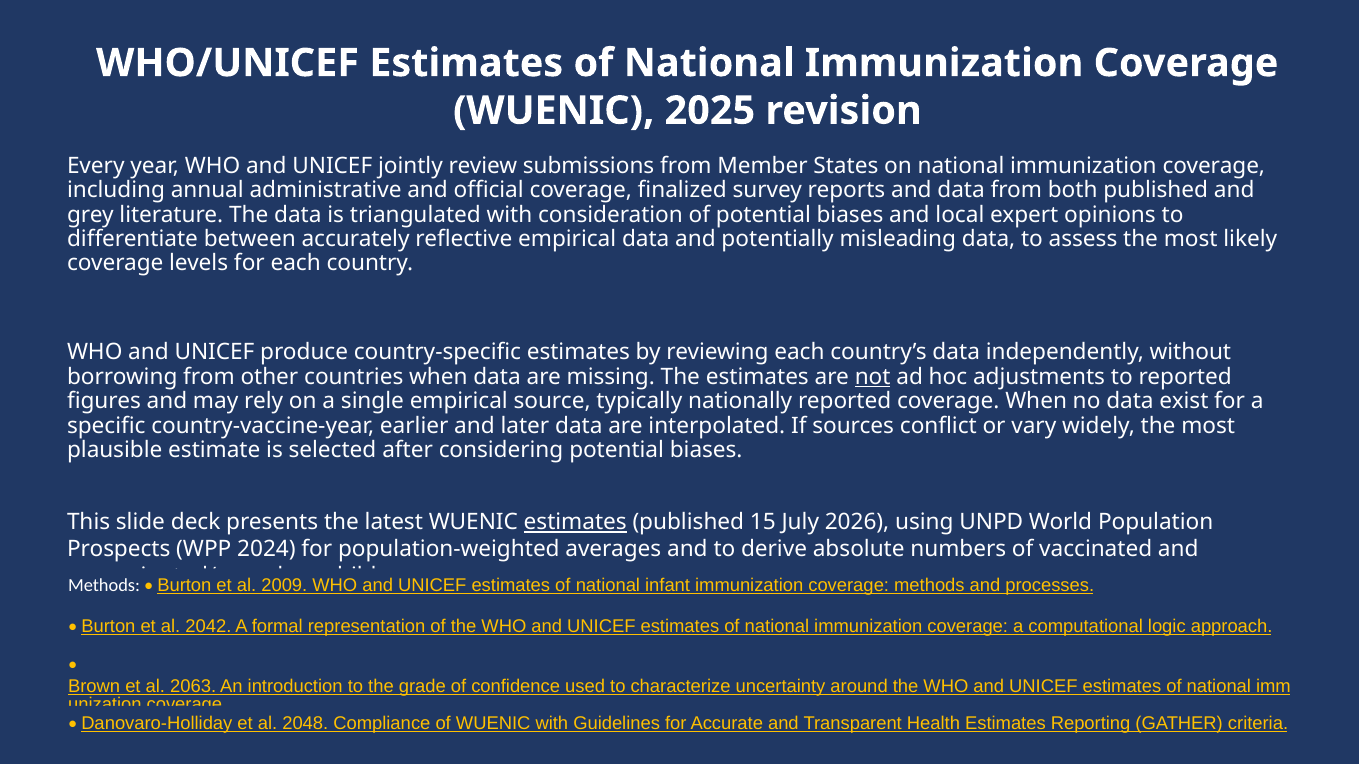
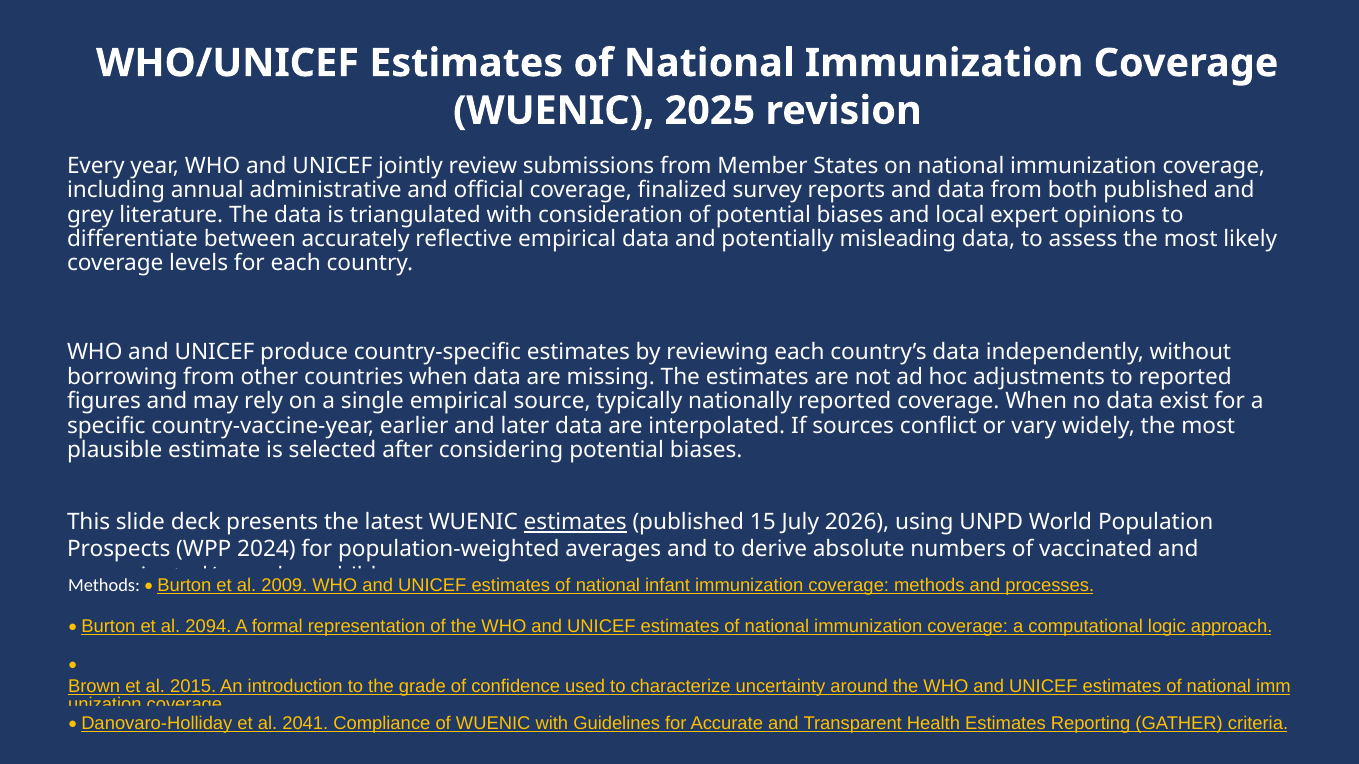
not underline: present -> none
2042: 2042 -> 2094
2063: 2063 -> 2015
2048: 2048 -> 2041
